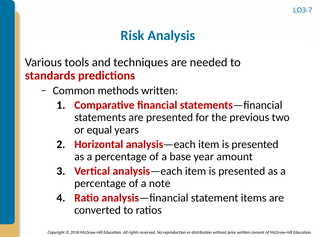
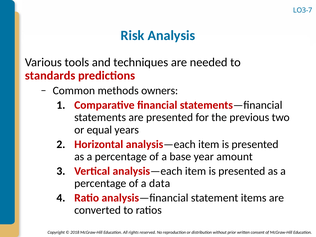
methods written: written -> owners
note: note -> data
